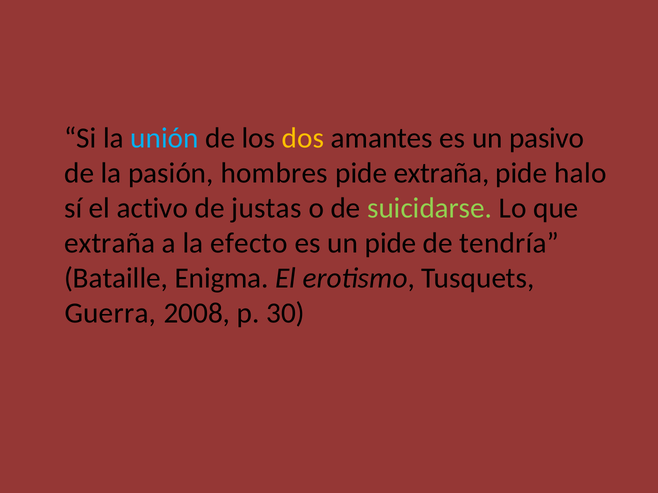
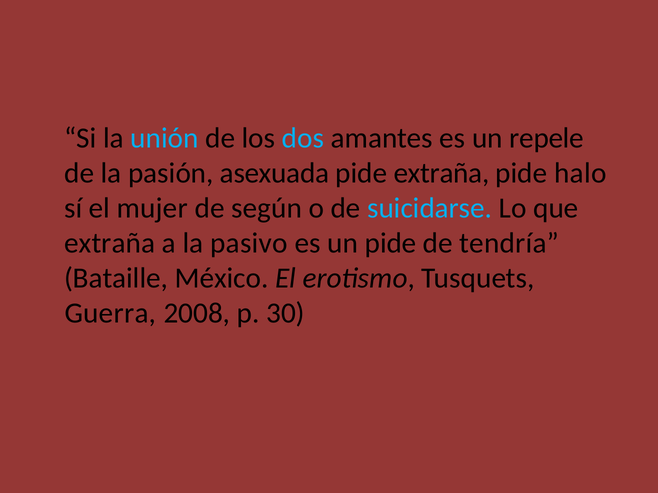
dos colour: yellow -> light blue
pasivo: pasivo -> repele
hombres: hombres -> asexuada
activo: activo -> mujer
justas: justas -> según
suicidarse colour: light green -> light blue
efecto: efecto -> pasivo
Enigma: Enigma -> México
